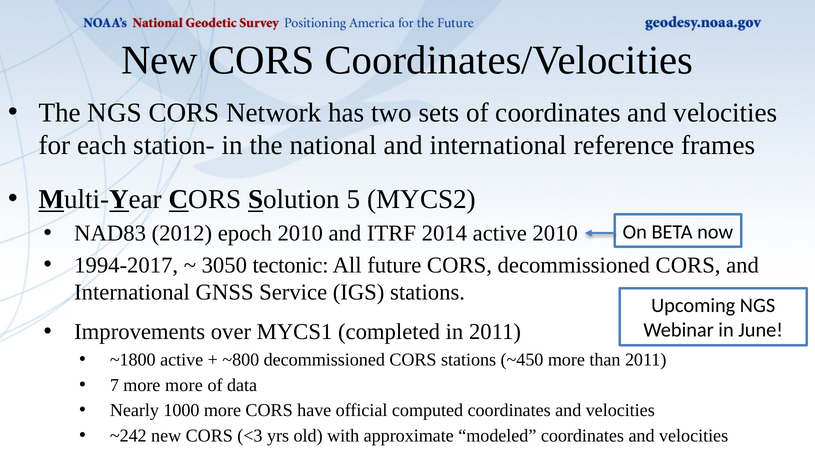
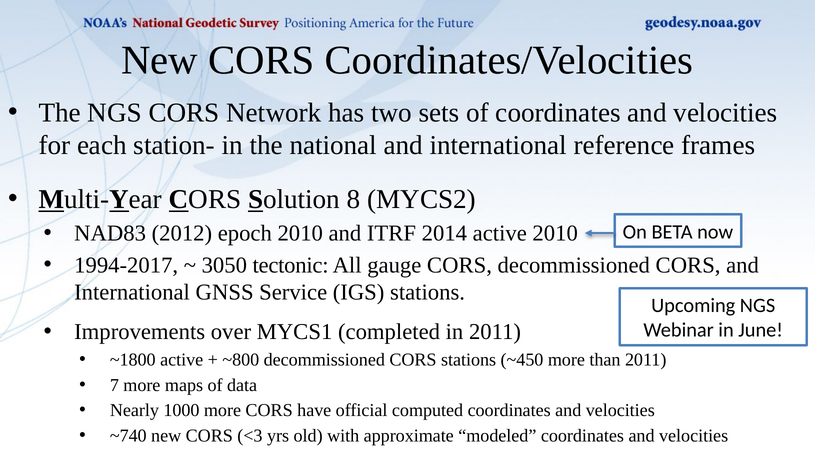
5: 5 -> 8
future: future -> gauge
more more: more -> maps
~242: ~242 -> ~740
